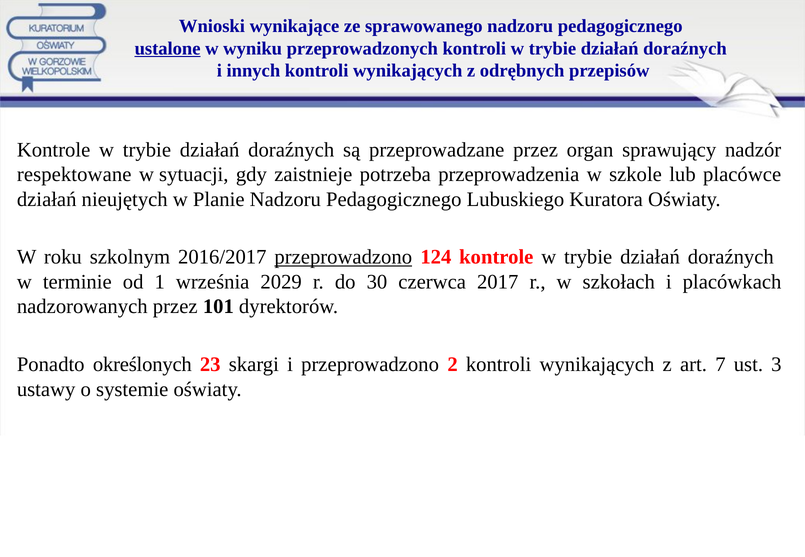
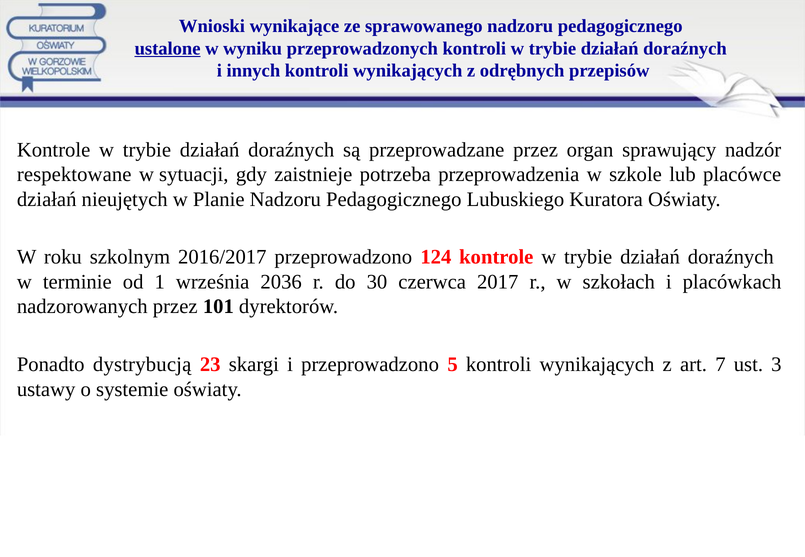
przeprowadzono at (343, 257) underline: present -> none
2029: 2029 -> 2036
określonych: określonych -> dystrybucją
2: 2 -> 5
